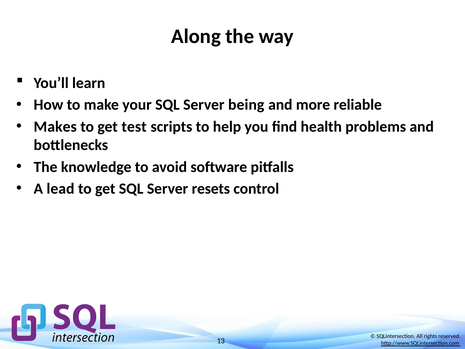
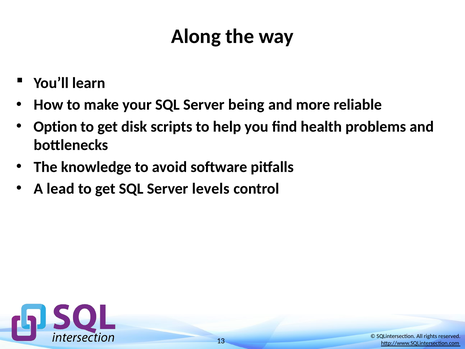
Makes: Makes -> Option
test: test -> disk
resets: resets -> levels
